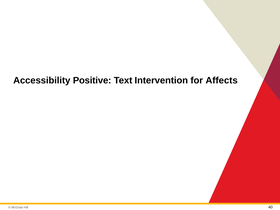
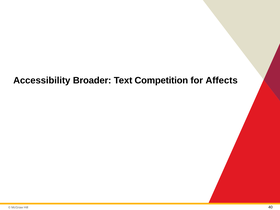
Positive: Positive -> Broader
Intervention: Intervention -> Competition
